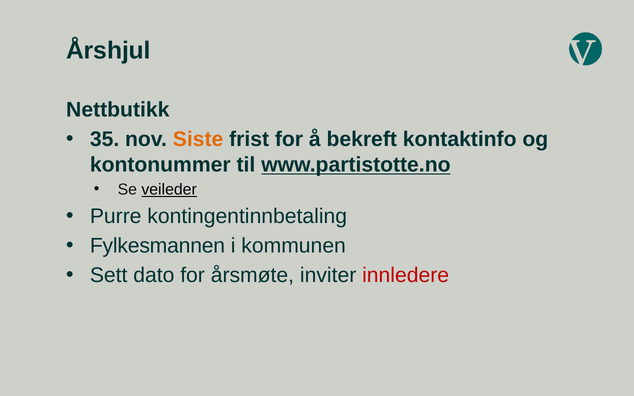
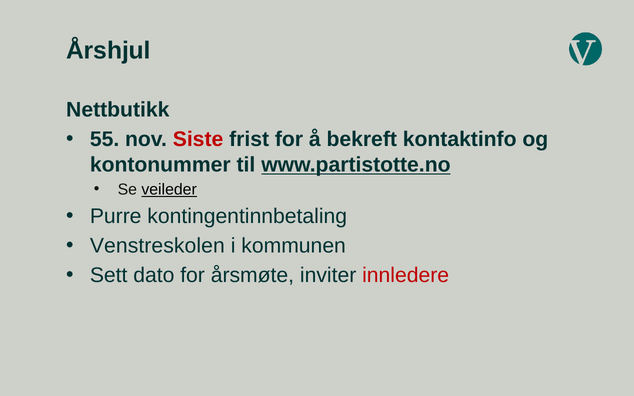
35: 35 -> 55
Siste colour: orange -> red
Fylkesmannen: Fylkesmannen -> Venstreskolen
